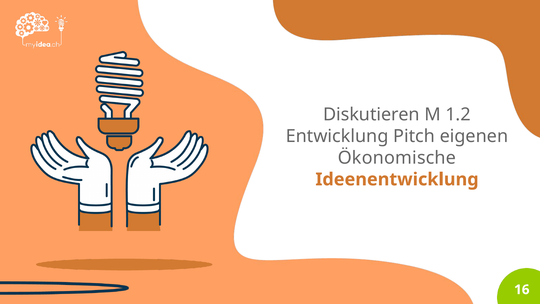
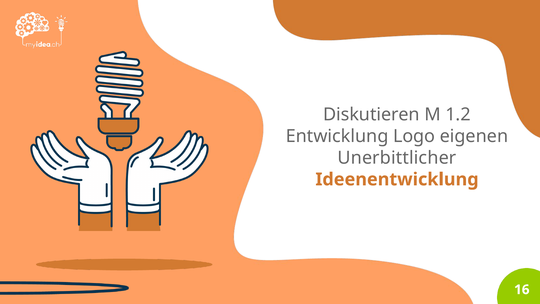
Pitch: Pitch -> Logo
Ökonomische: Ökonomische -> Unerbittlicher
